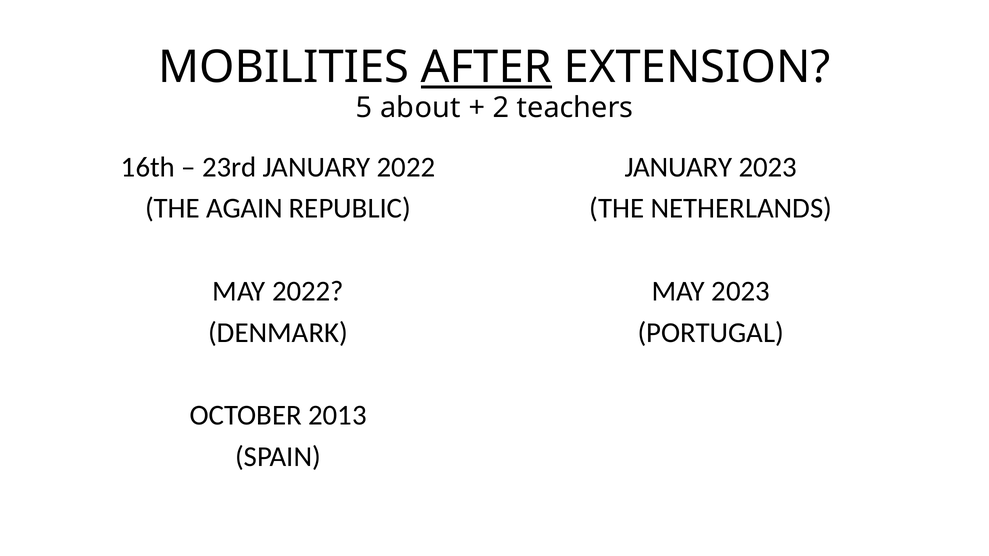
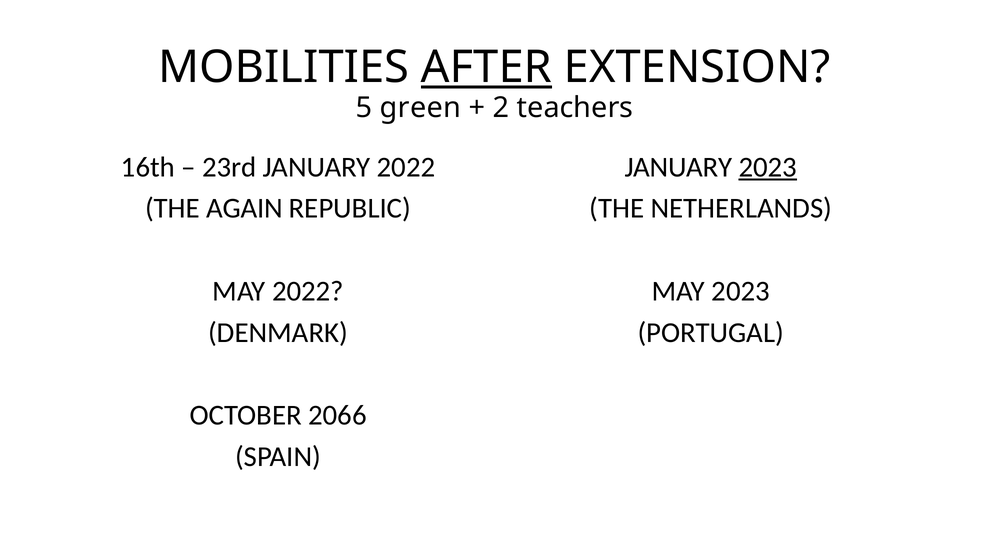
about: about -> green
2023 at (768, 167) underline: none -> present
2013: 2013 -> 2066
